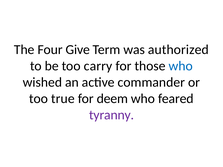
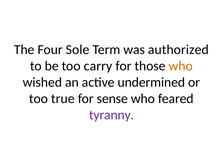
Give: Give -> Sole
who at (181, 66) colour: blue -> orange
commander: commander -> undermined
deem: deem -> sense
